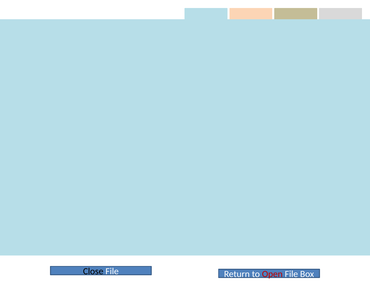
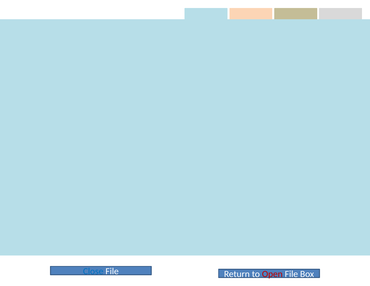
Close colour: black -> blue
